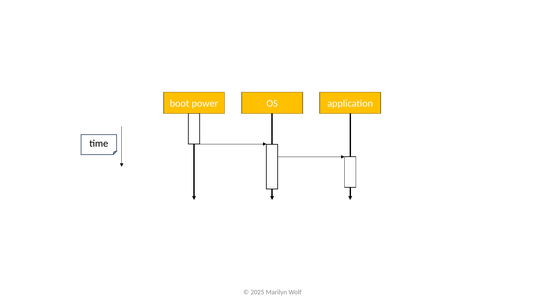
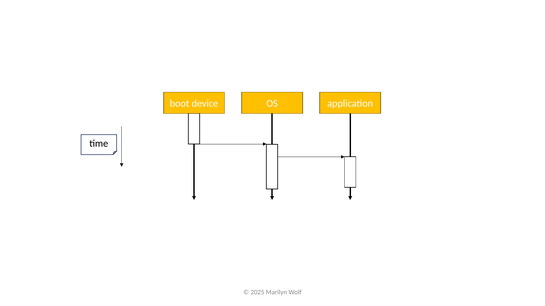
power: power -> device
